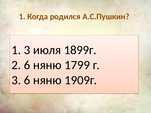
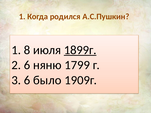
1 3: 3 -> 8
1899г underline: none -> present
няню at (47, 80): няню -> было
